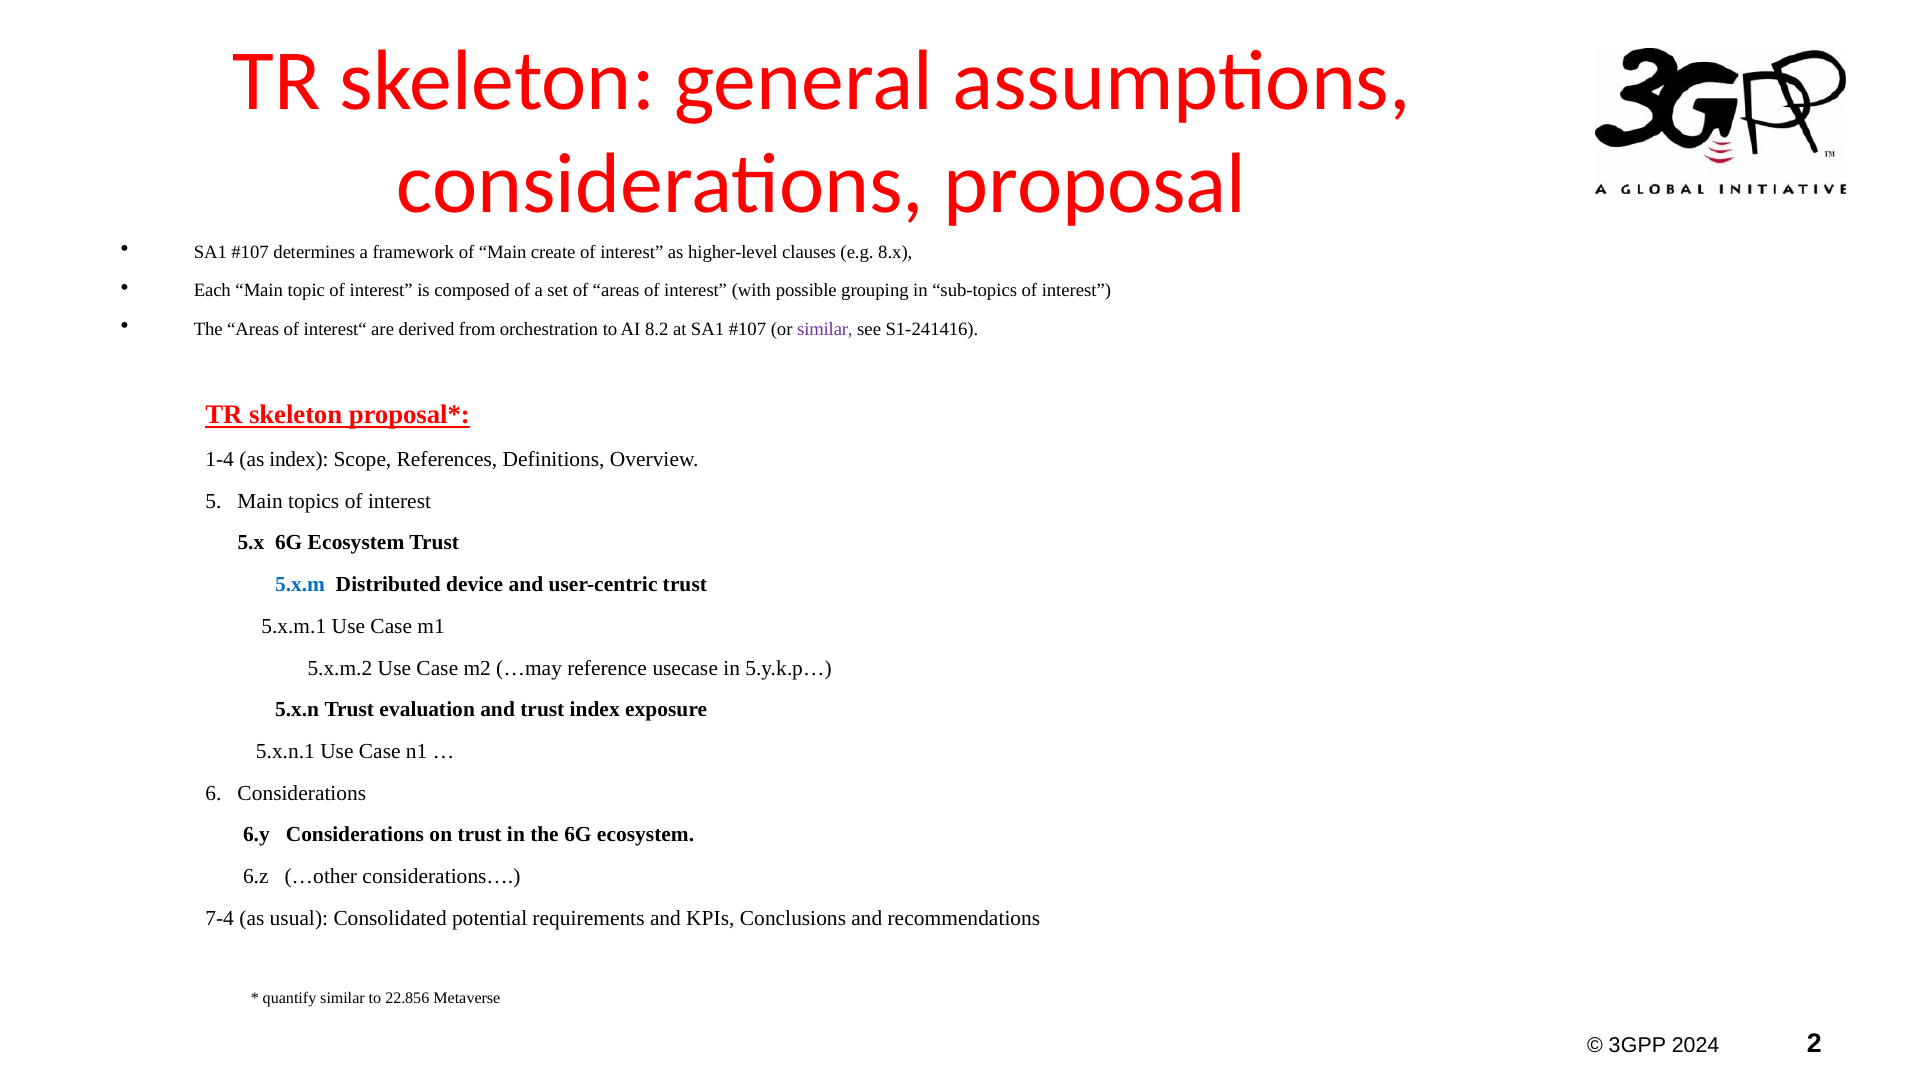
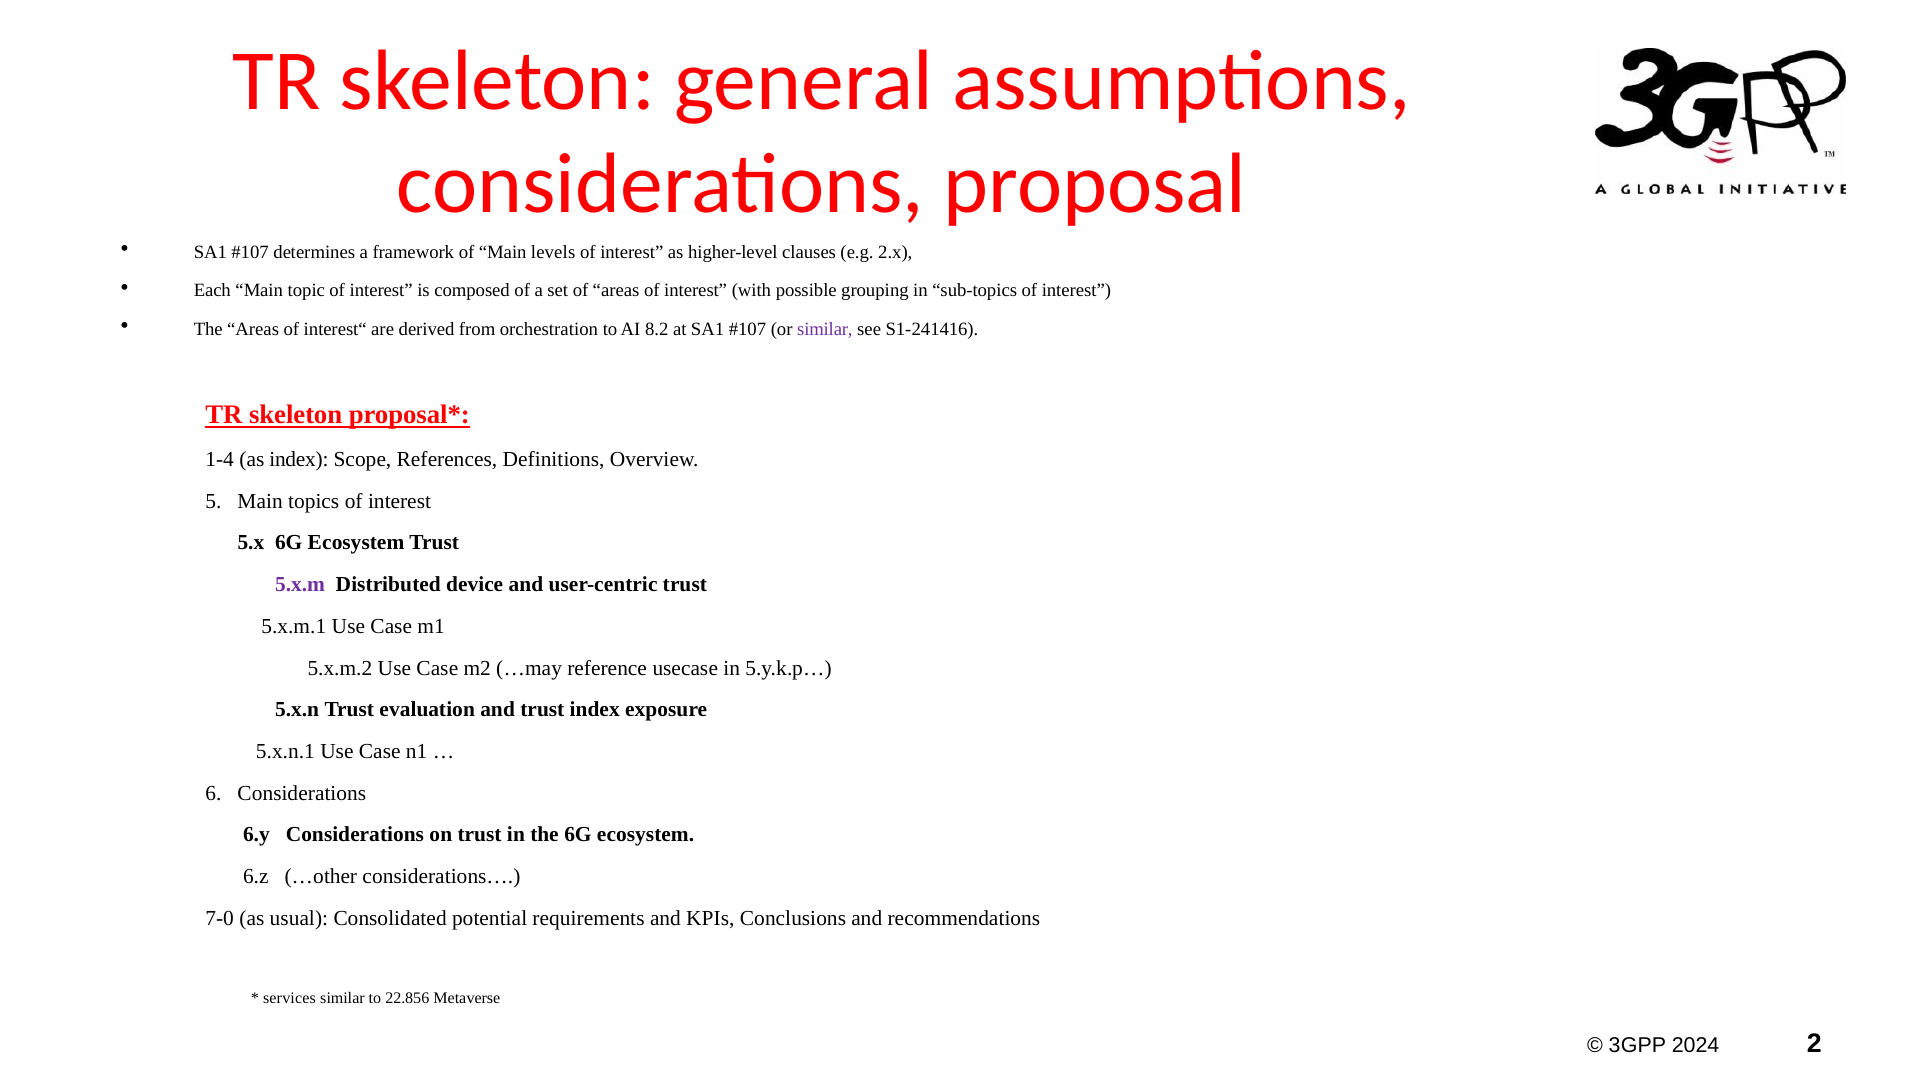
create: create -> levels
8.x: 8.x -> 2.x
5.x.m colour: blue -> purple
7-4: 7-4 -> 7-0
quantify: quantify -> services
